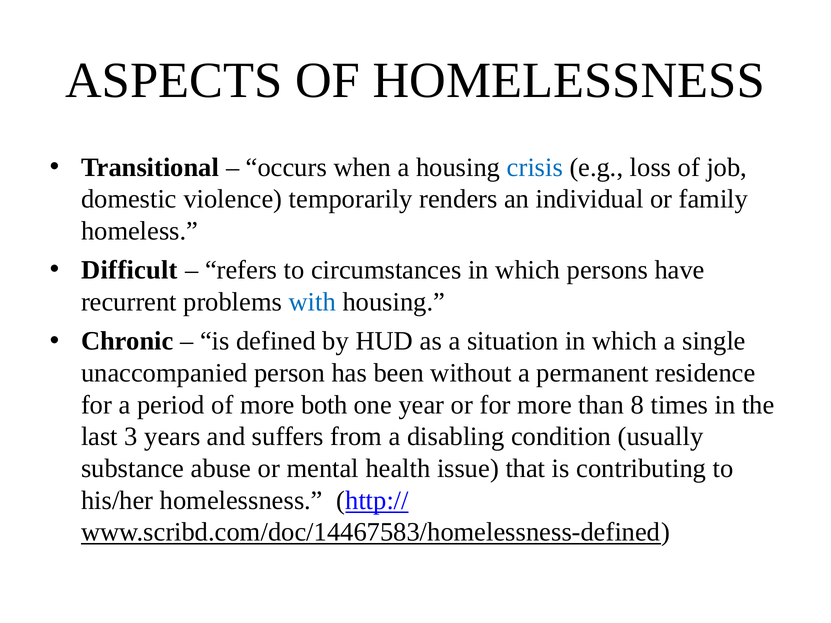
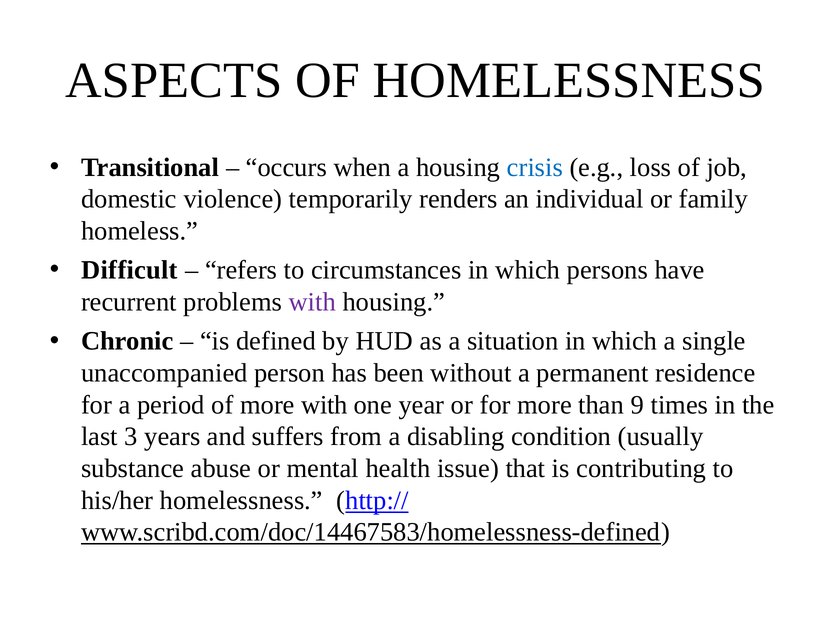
with at (312, 302) colour: blue -> purple
more both: both -> with
8: 8 -> 9
